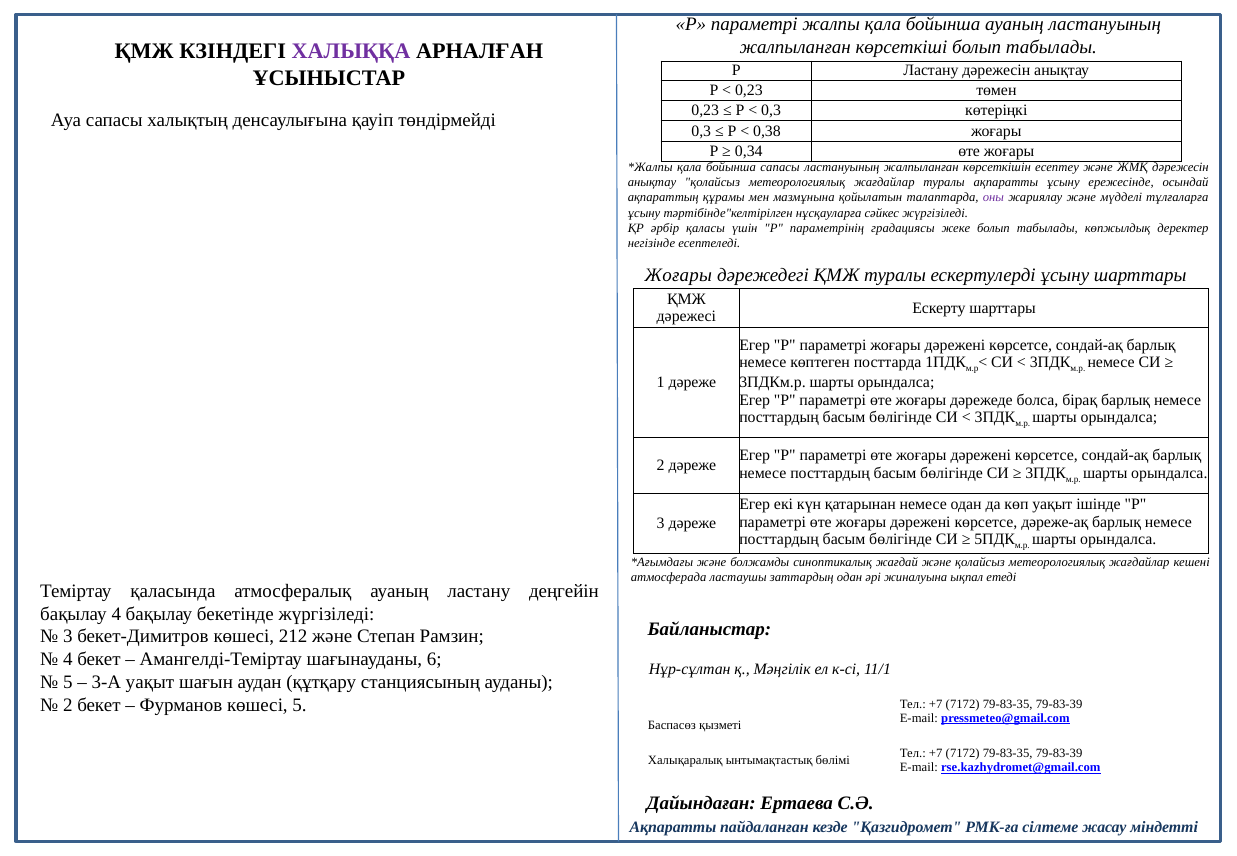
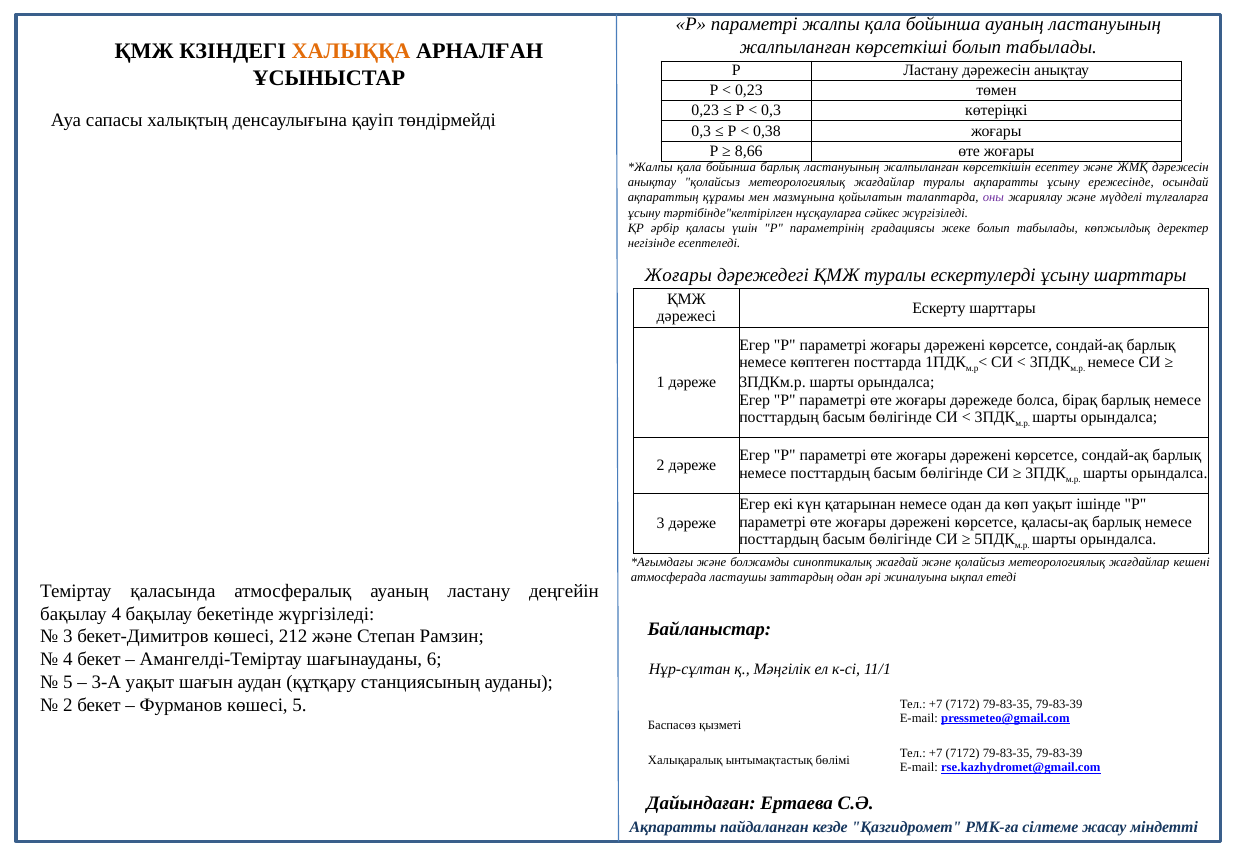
ХАЛЫҚҚА colour: purple -> orange
0,34: 0,34 -> 8,66
бойынша сапасы: сапасы -> барлық
дәреже-ақ: дәреже-ақ -> қаласы-ақ
